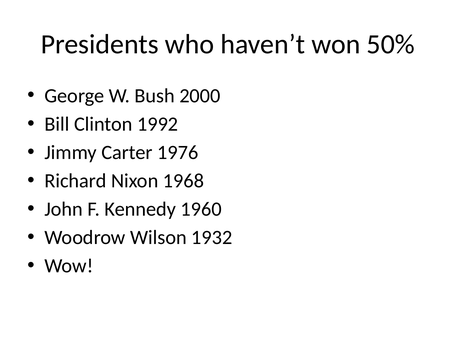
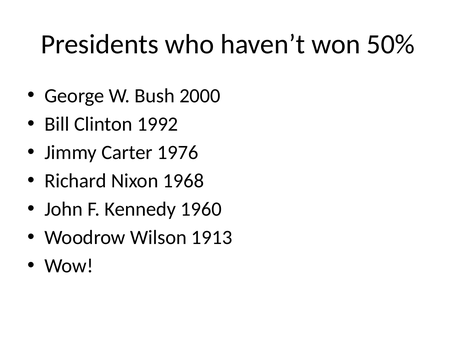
1932: 1932 -> 1913
